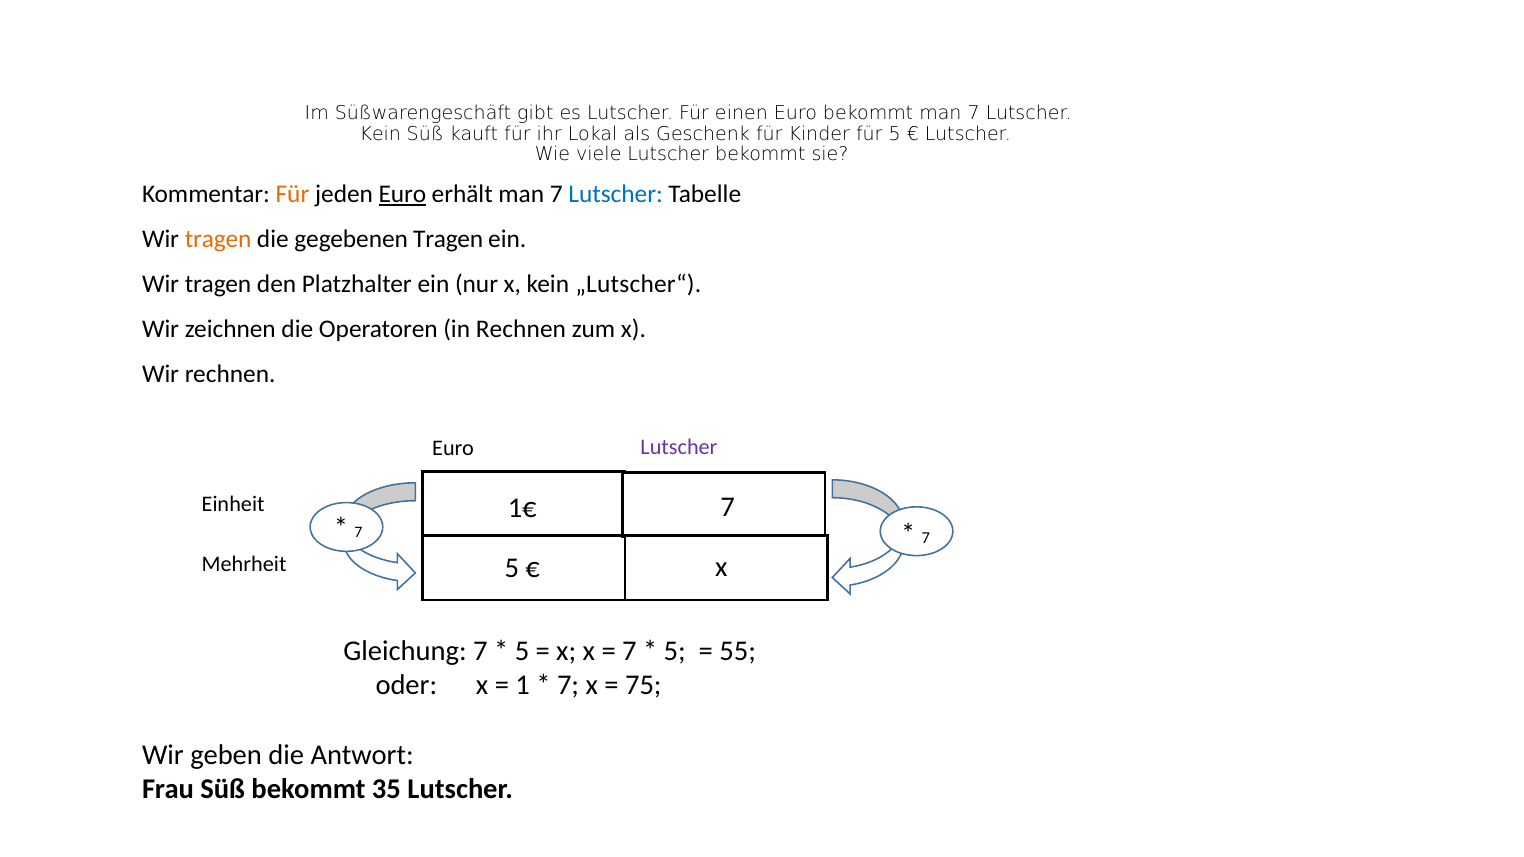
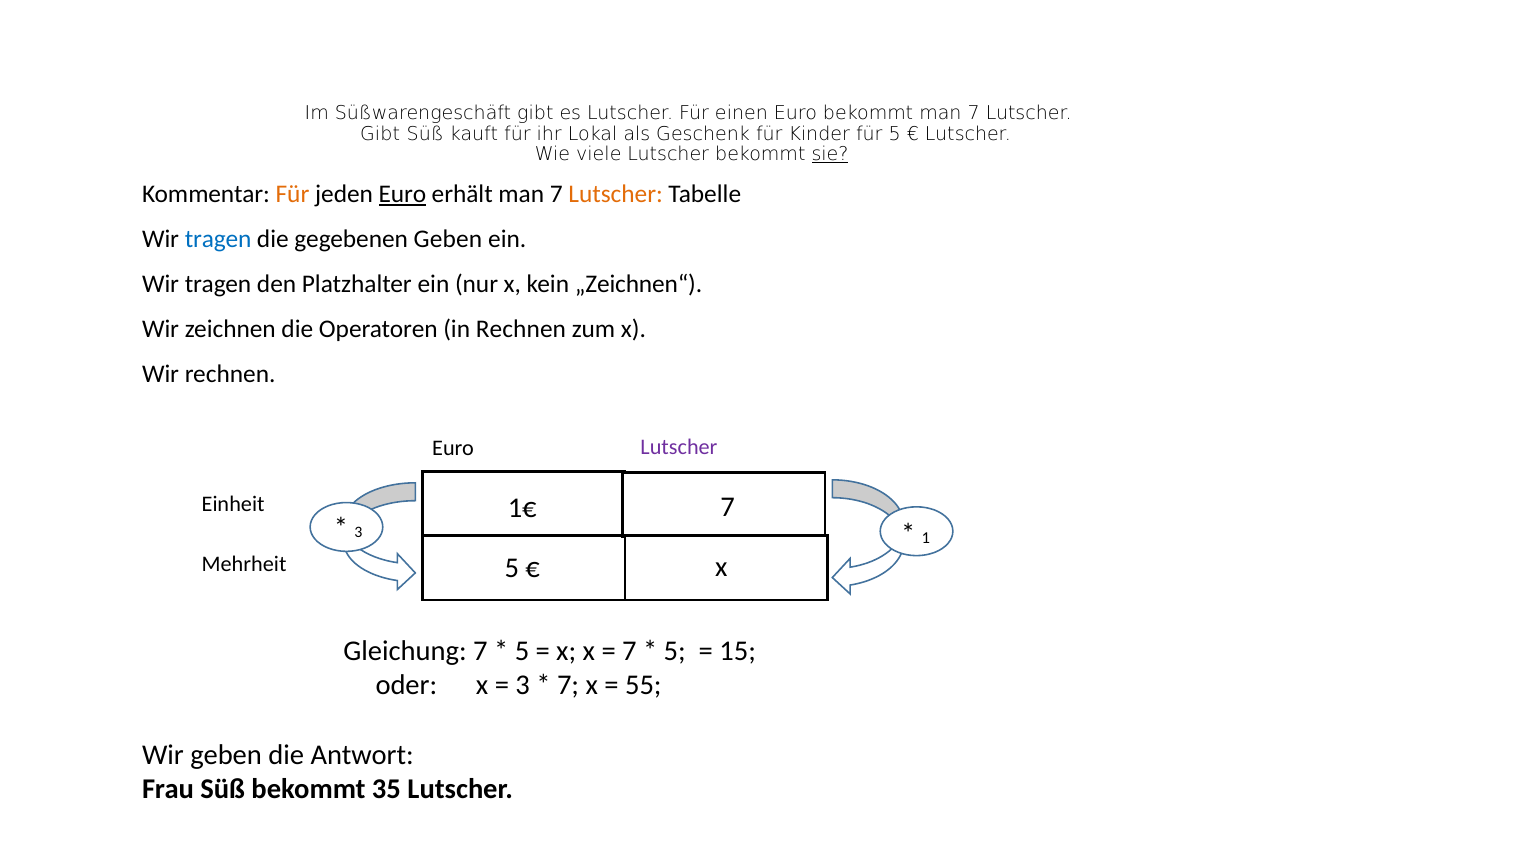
Kein at (380, 134): Kein -> Gibt
sie underline: none -> present
Lutscher at (616, 194) colour: blue -> orange
tragen at (218, 239) colour: orange -> blue
gegebenen Tragen: Tragen -> Geben
„Lutscher“: „Lutscher“ -> „Zeichnen“
7 at (358, 532): 7 -> 3
7 at (926, 538): 7 -> 1
55: 55 -> 15
1 at (523, 685): 1 -> 3
75: 75 -> 55
